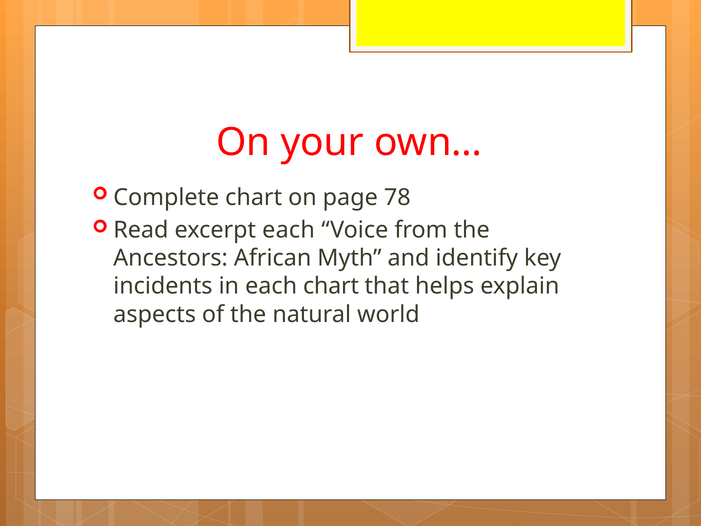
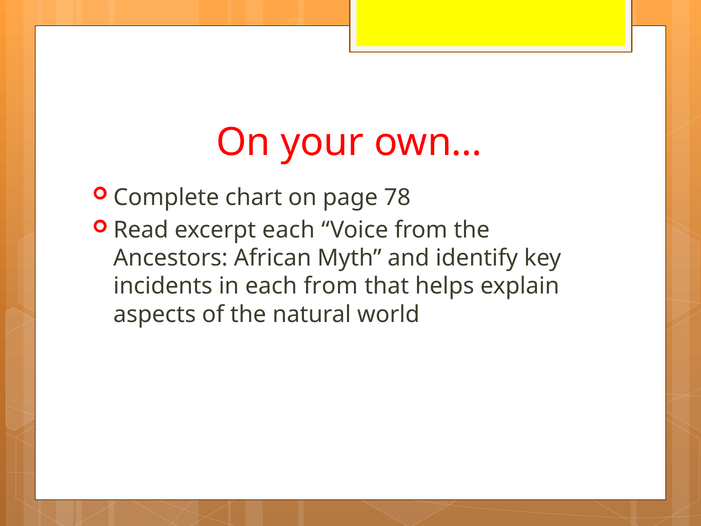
each chart: chart -> from
